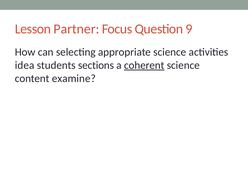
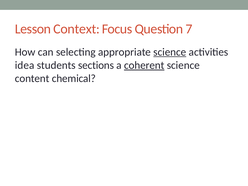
Partner: Partner -> Context
9: 9 -> 7
science at (170, 52) underline: none -> present
examine: examine -> chemical
